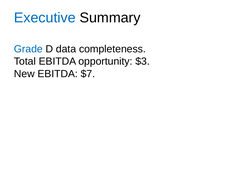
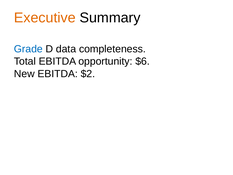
Executive colour: blue -> orange
$3: $3 -> $6
$7: $7 -> $2
